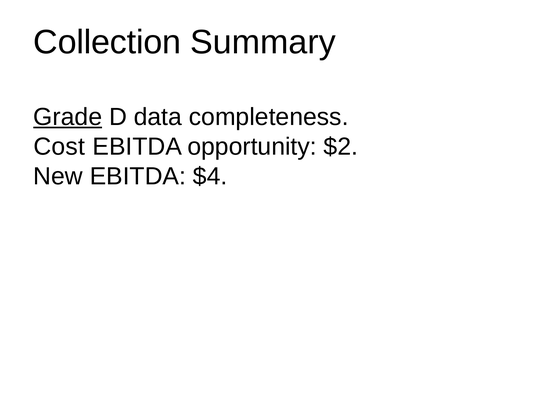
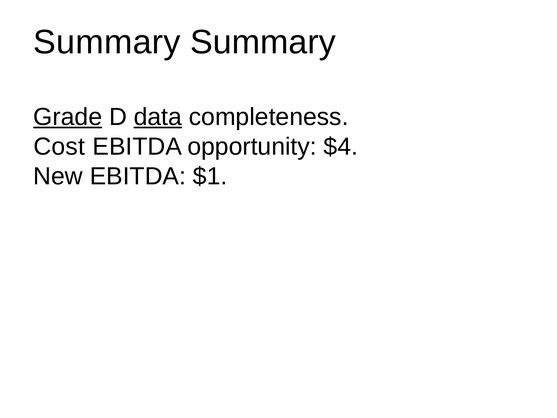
Collection at (107, 42): Collection -> Summary
data underline: none -> present
$2: $2 -> $4
$4: $4 -> $1
